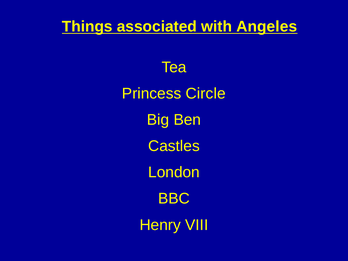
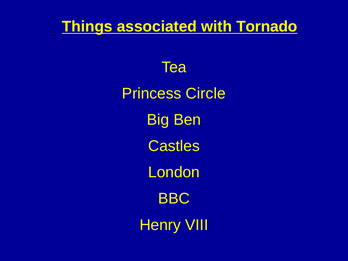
Angeles: Angeles -> Tornado
